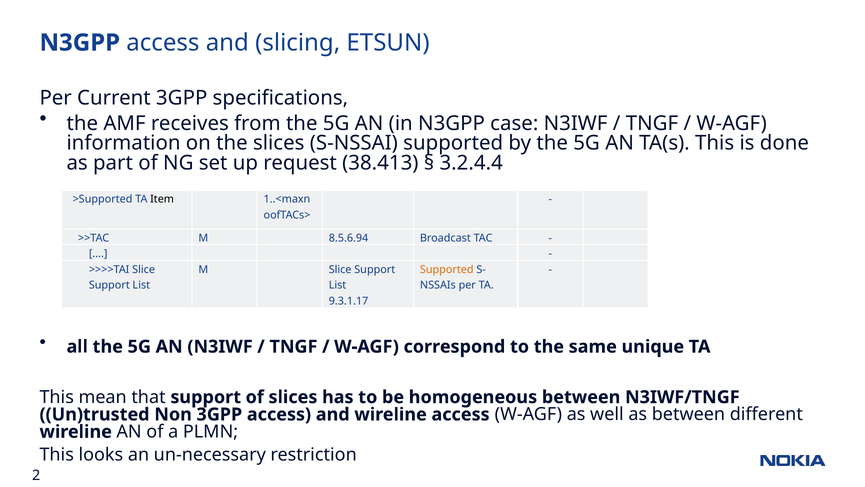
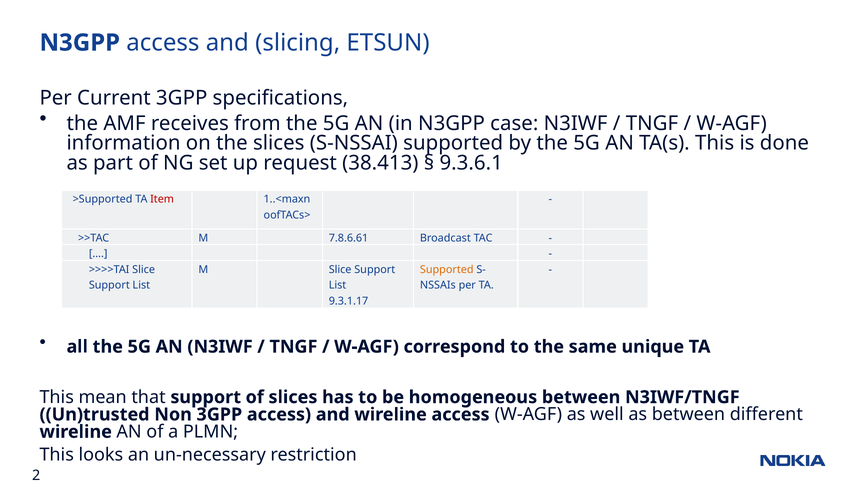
3.2.4.4: 3.2.4.4 -> 9.3.6.1
Item colour: black -> red
8.5.6.94: 8.5.6.94 -> 7.8.6.61
